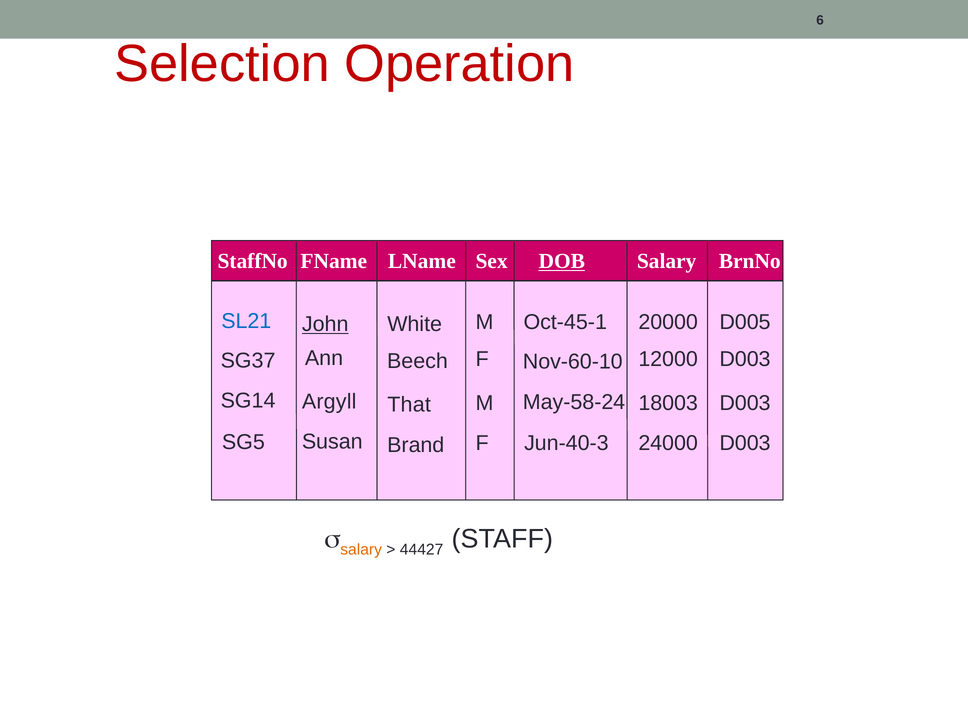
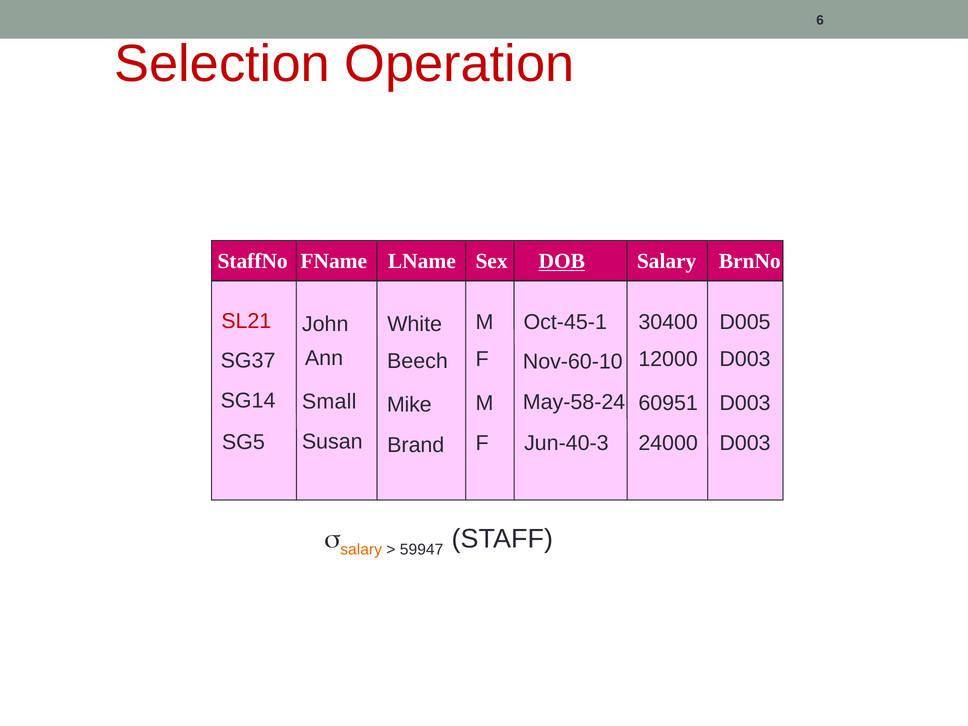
SL21 colour: blue -> red
20000: 20000 -> 30400
John underline: present -> none
Argyll: Argyll -> Small
18003: 18003 -> 60951
That: That -> Mike
44427: 44427 -> 59947
